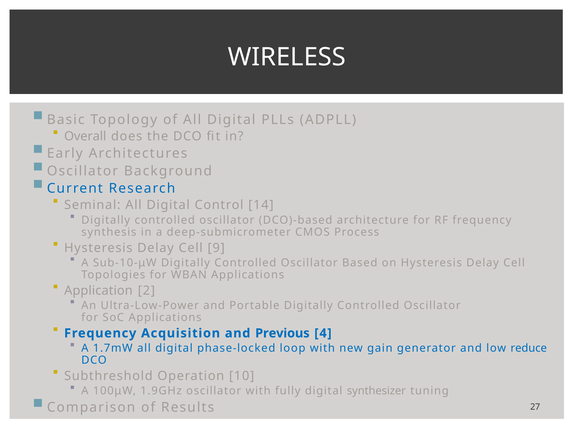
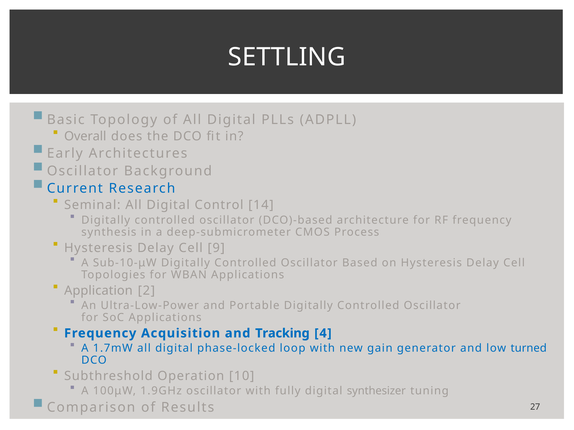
WIRELESS: WIRELESS -> SETTLING
Previous: Previous -> Tracking
reduce: reduce -> turned
